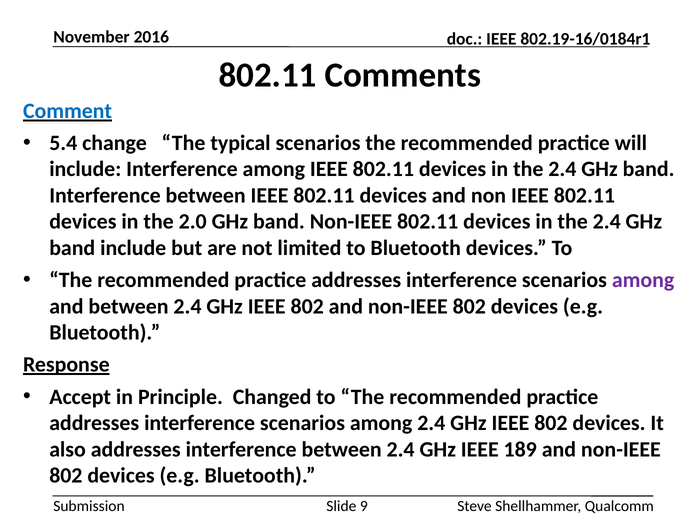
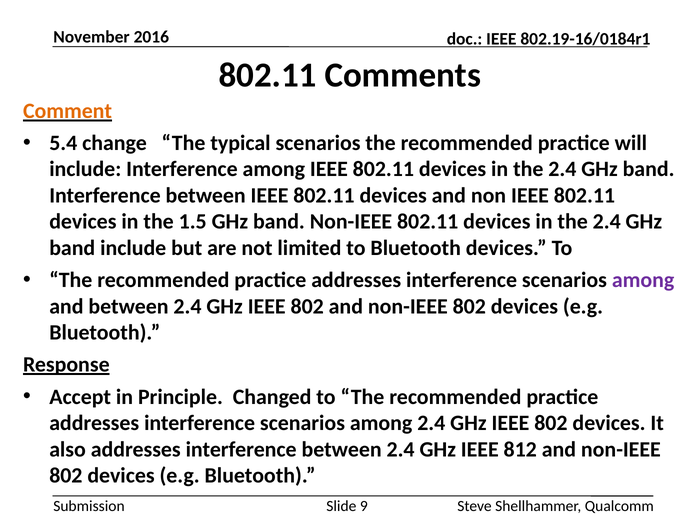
Comment colour: blue -> orange
2.0: 2.0 -> 1.5
189: 189 -> 812
